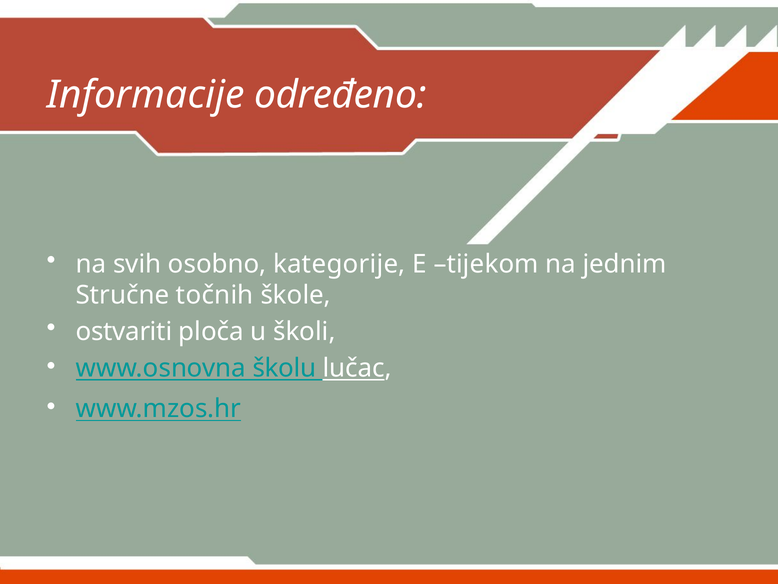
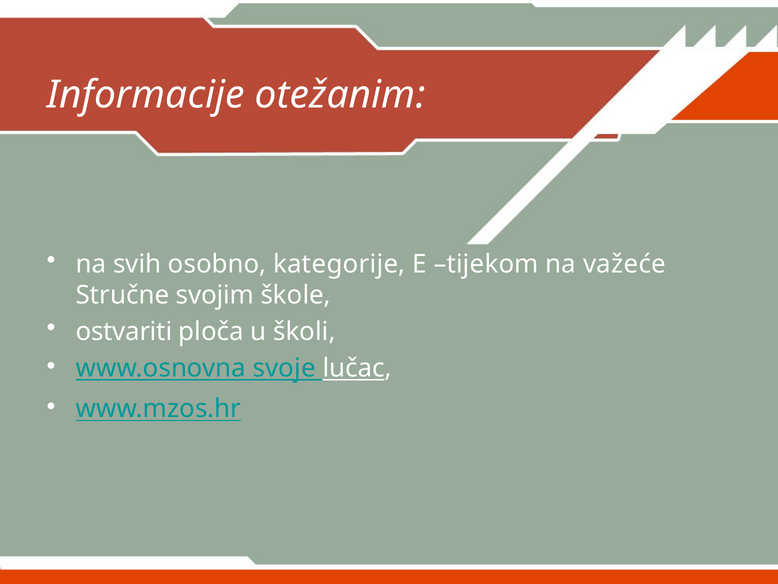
određeno: određeno -> otežanim
jednim: jednim -> važeće
točnih: točnih -> svojim
školu: školu -> svoje
